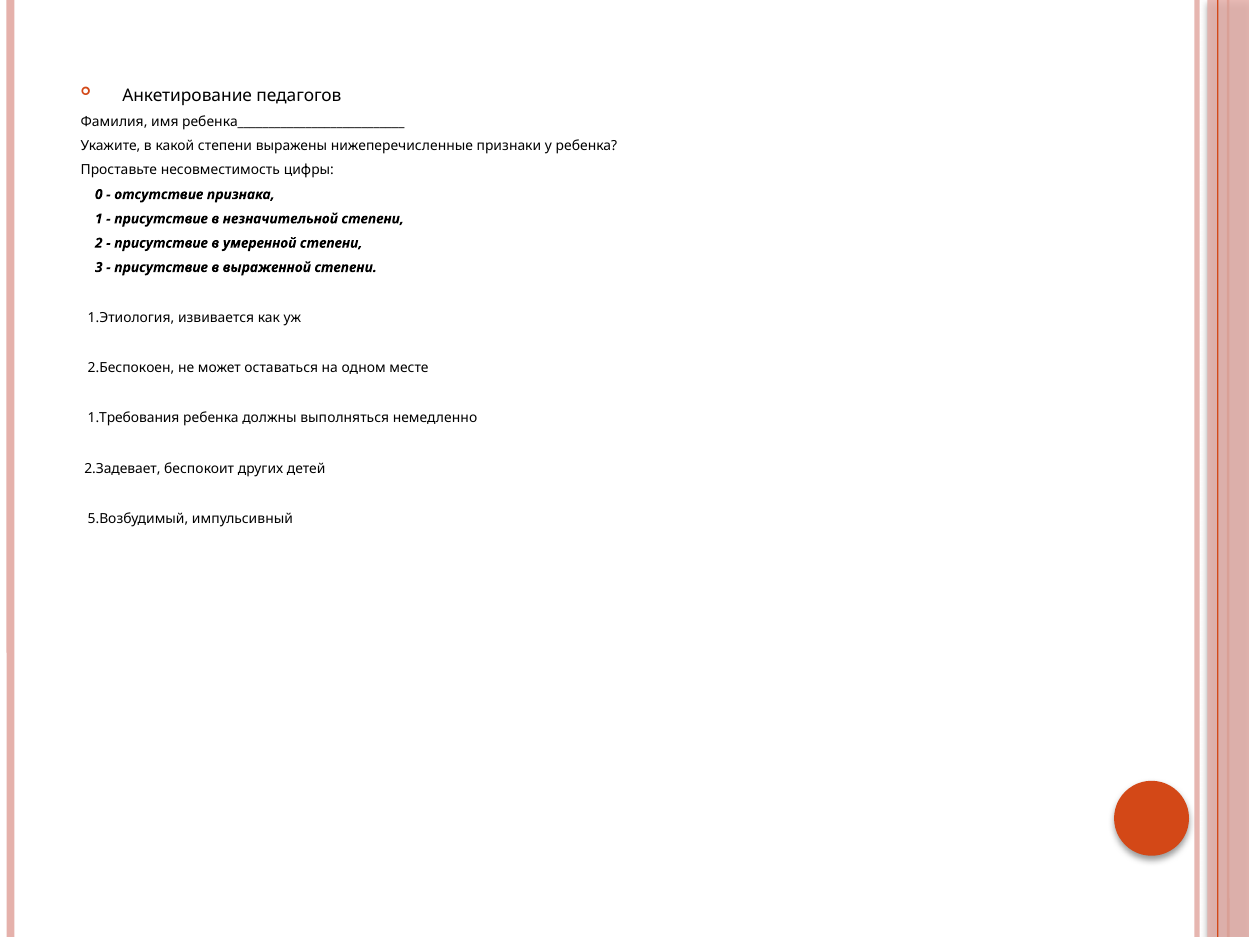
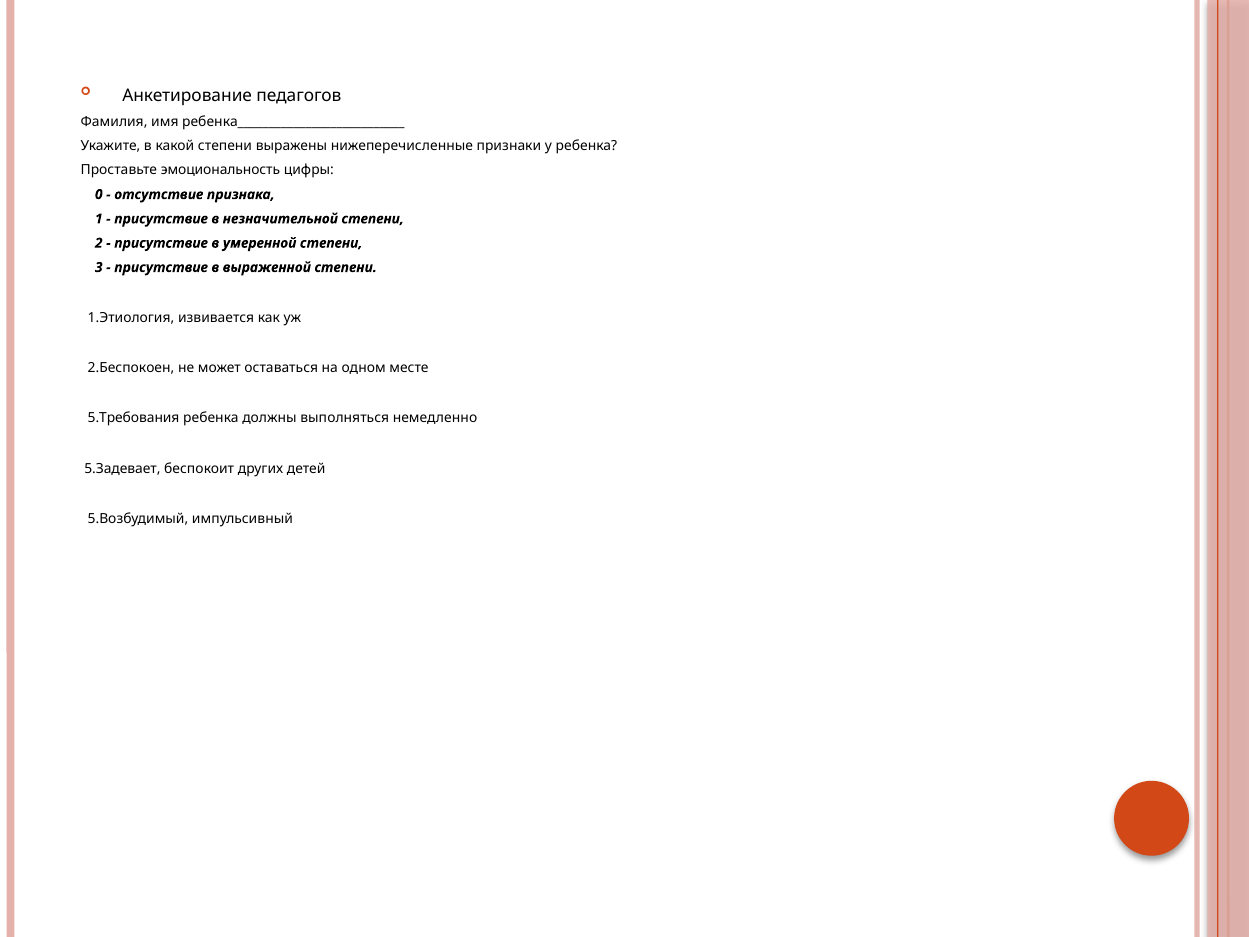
несовместимость: несовместимость -> эмоциональность
1.Требования: 1.Требования -> 5.Требования
2.Задевает: 2.Задевает -> 5.Задевает
